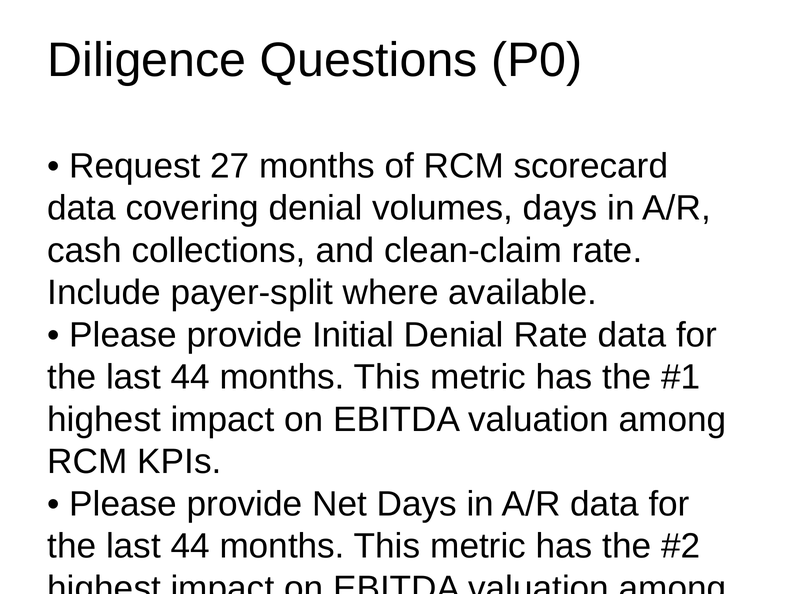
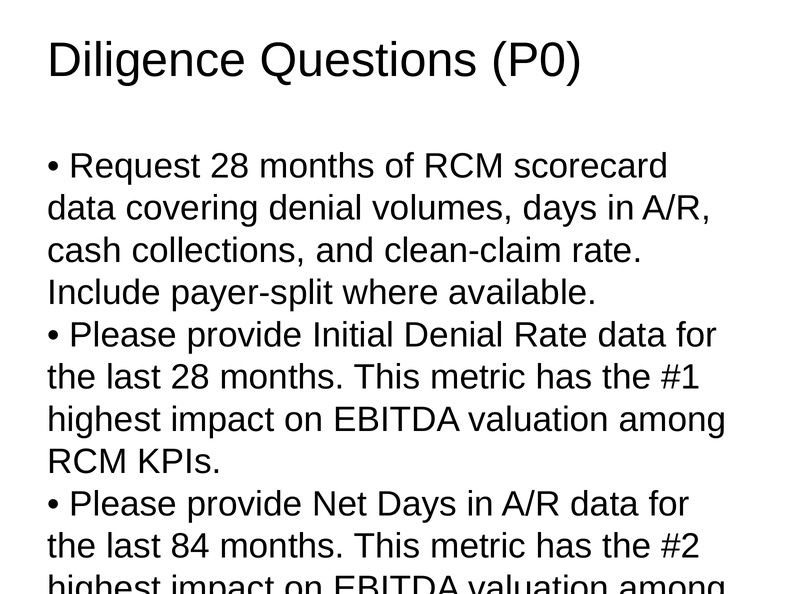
Request 27: 27 -> 28
44 at (190, 377): 44 -> 28
44 at (190, 546): 44 -> 84
